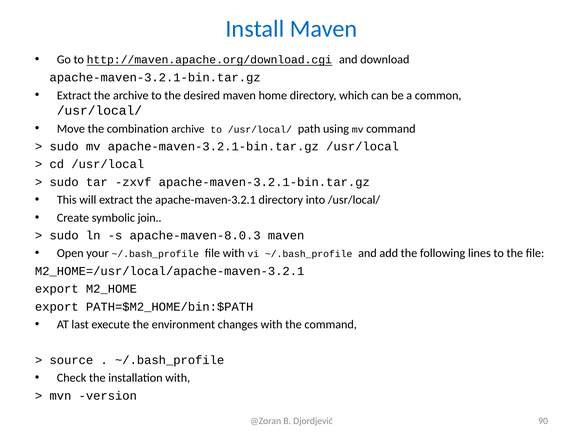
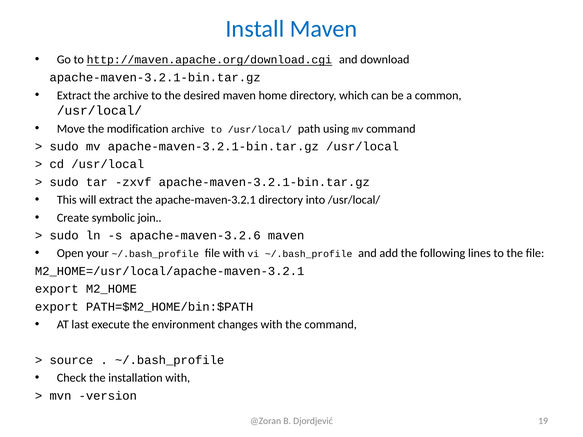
combination: combination -> modification
apache-maven-8.0.3: apache-maven-8.0.3 -> apache-maven-3.2.6
90: 90 -> 19
